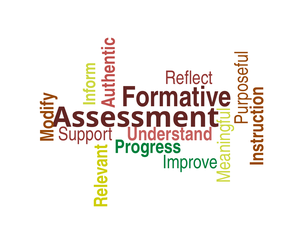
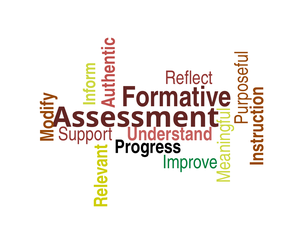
Progress colour: green -> black
